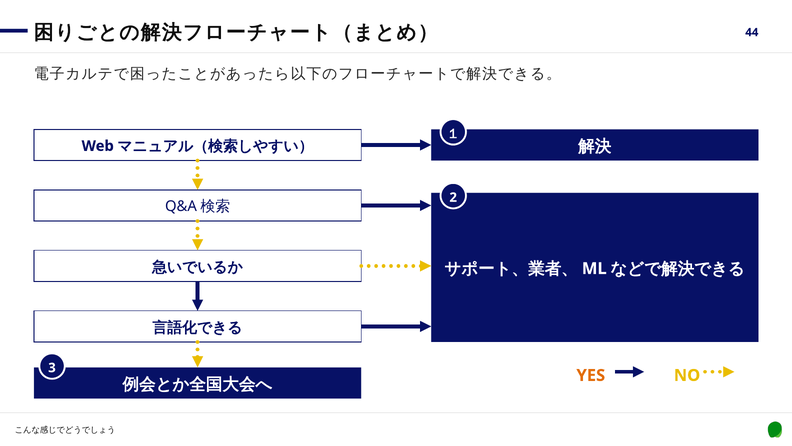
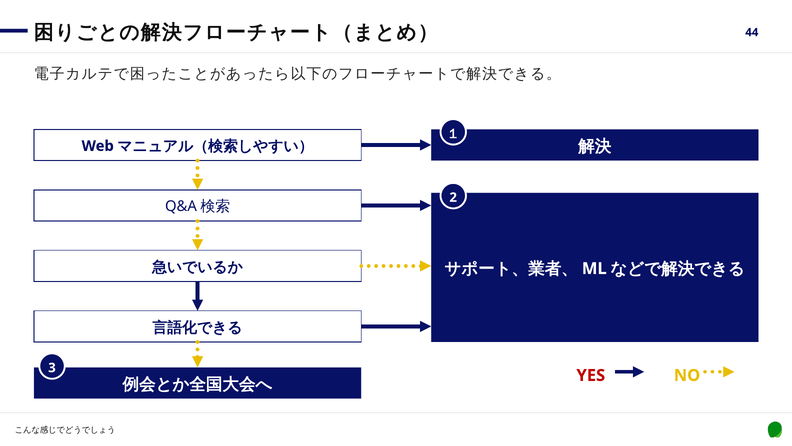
YES colour: orange -> red
